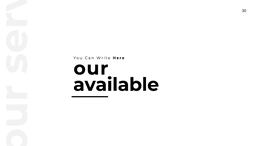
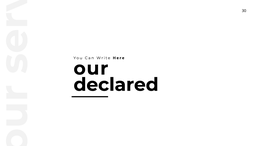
available: available -> declared
